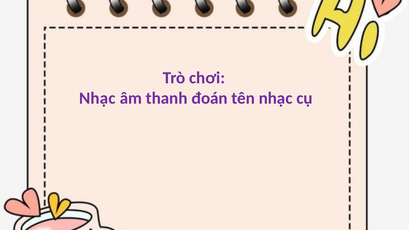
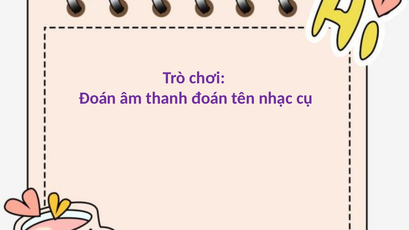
Nhạc at (97, 98): Nhạc -> Đoán
